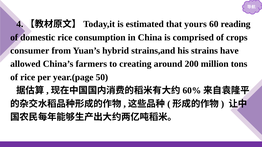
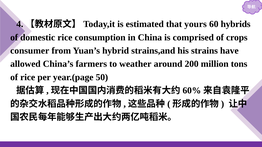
reading: reading -> hybrids
creating: creating -> weather
